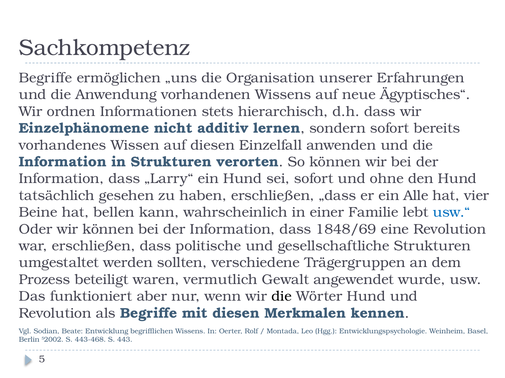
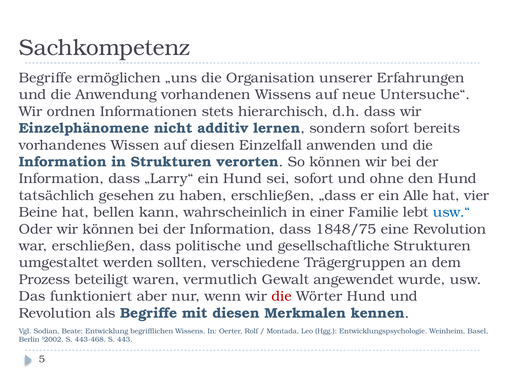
Ägyptisches“: Ägyptisches“ -> Untersuche“
1848/69: 1848/69 -> 1848/75
die at (282, 297) colour: black -> red
